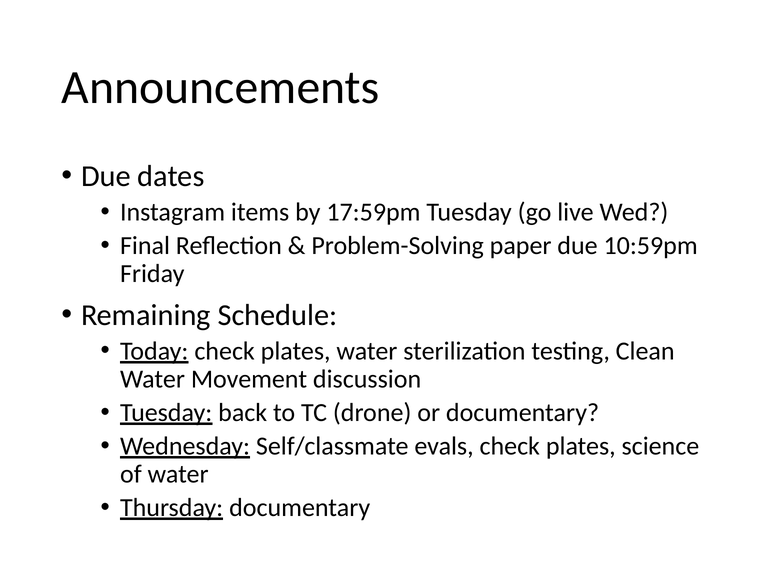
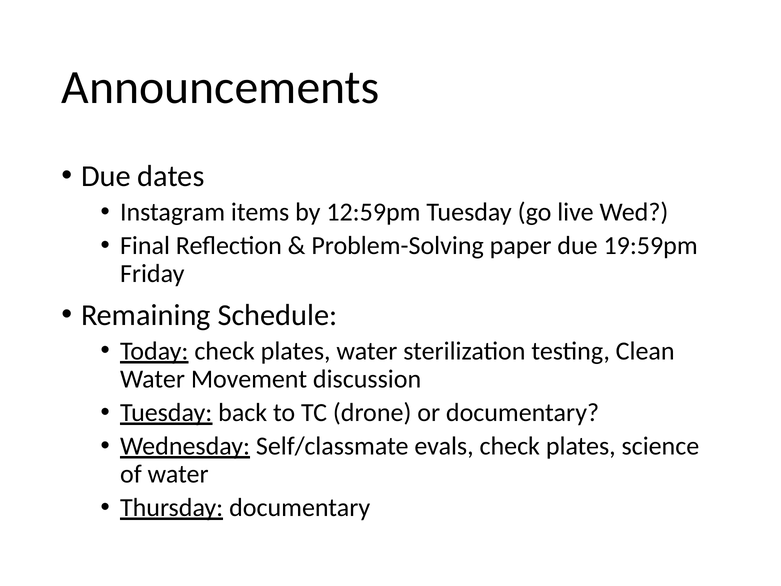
17:59pm: 17:59pm -> 12:59pm
10:59pm: 10:59pm -> 19:59pm
